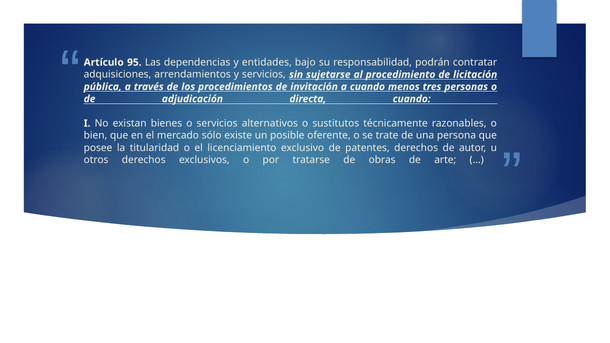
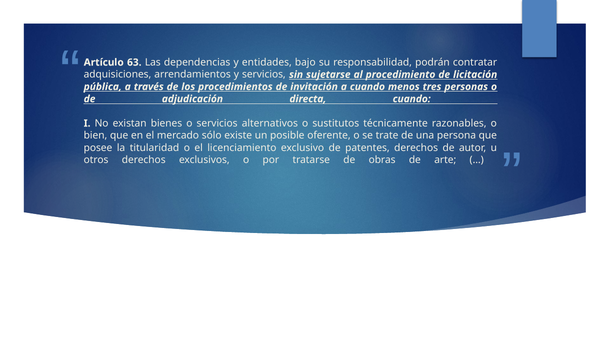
95: 95 -> 63
